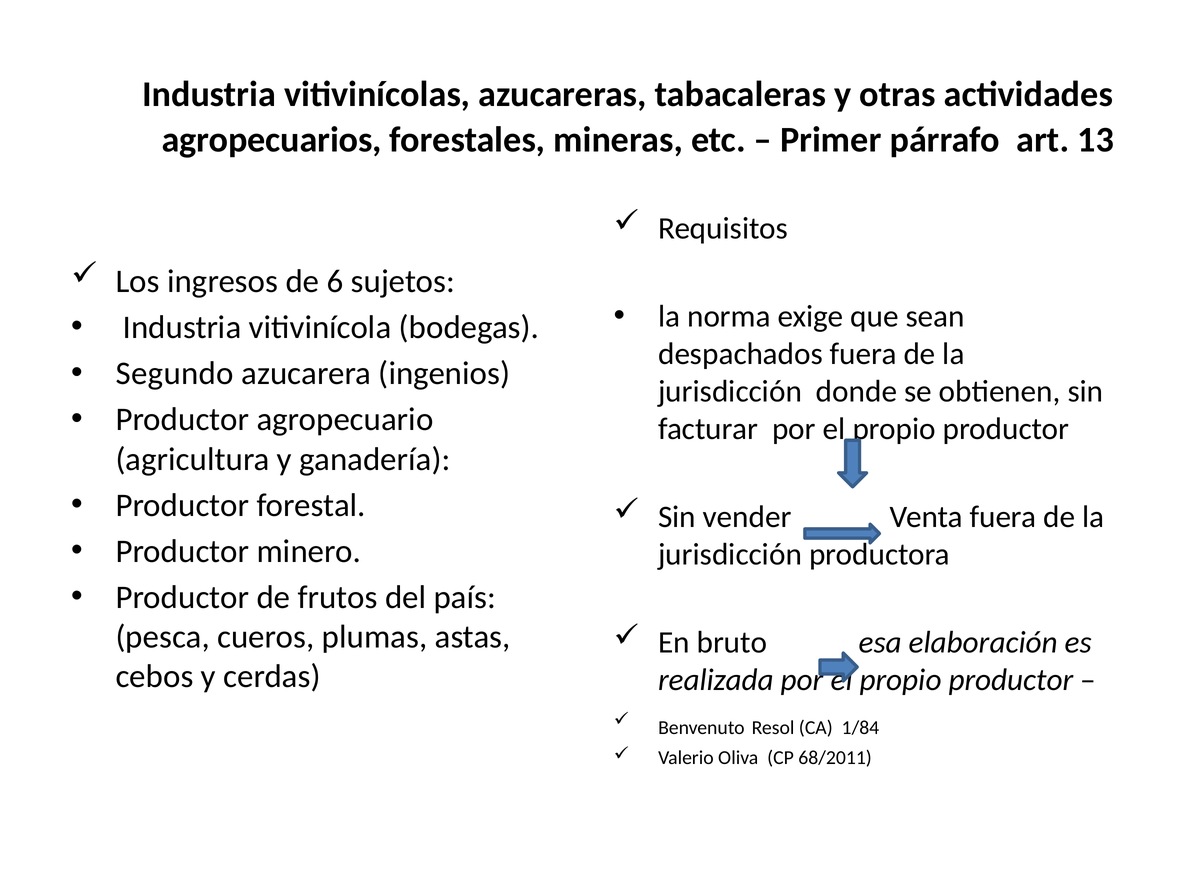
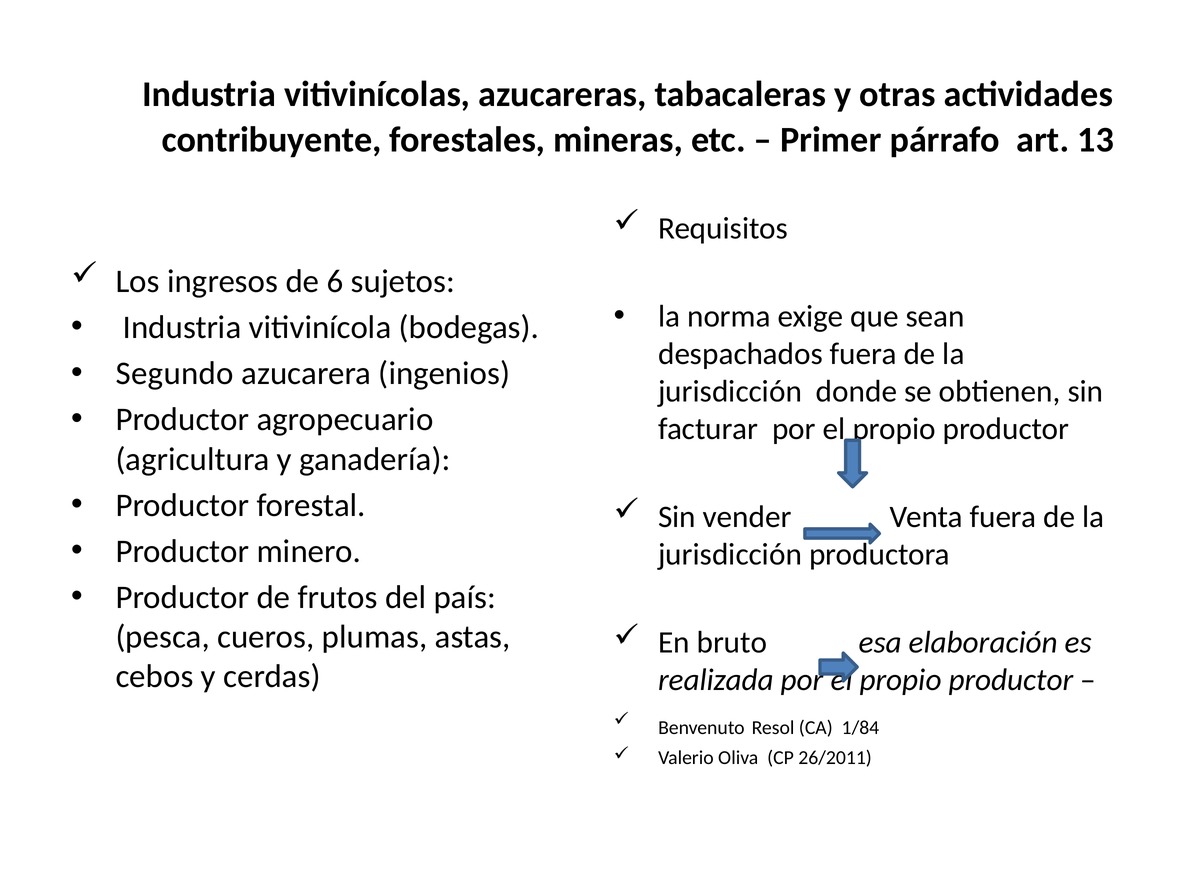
agropecuarios: agropecuarios -> contribuyente
68/2011: 68/2011 -> 26/2011
